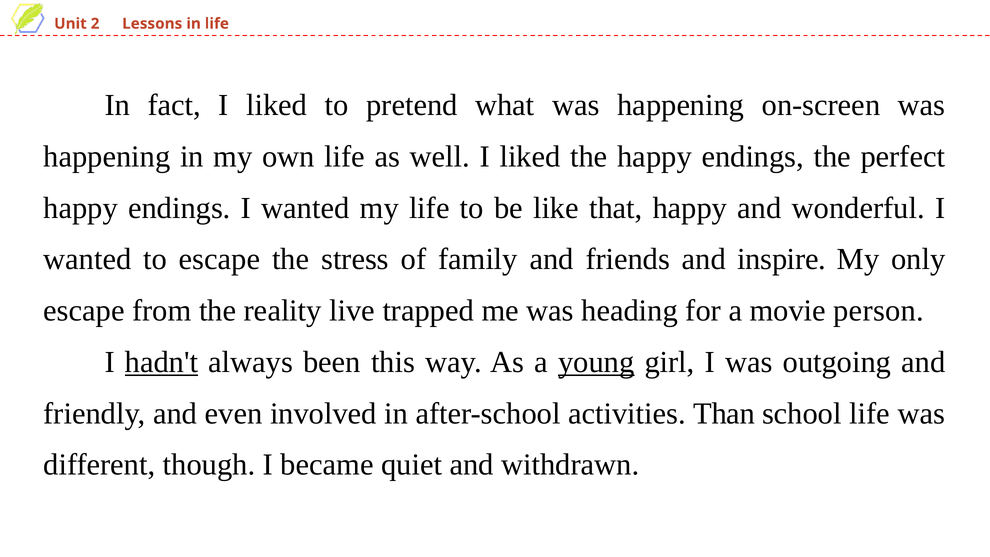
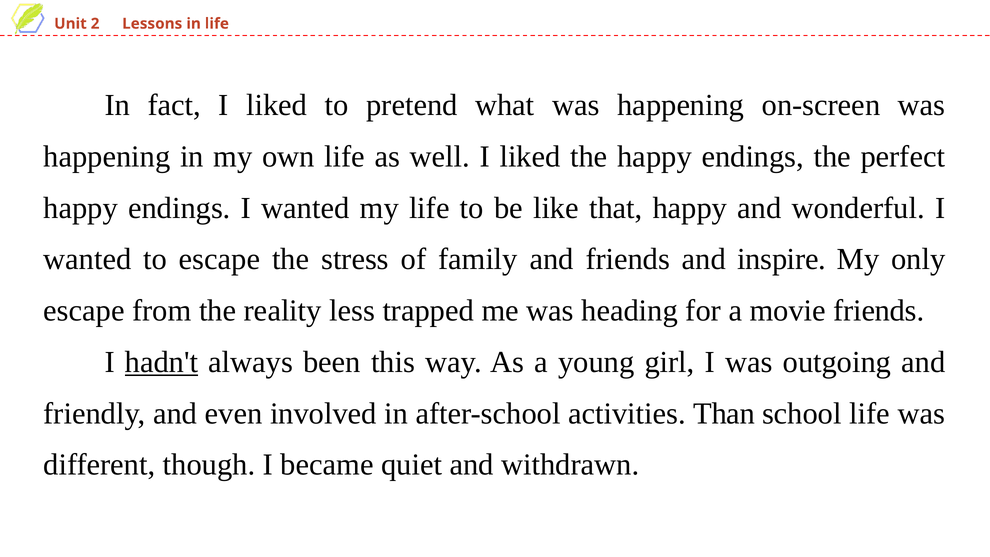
live: live -> less
movie person: person -> friends
young underline: present -> none
